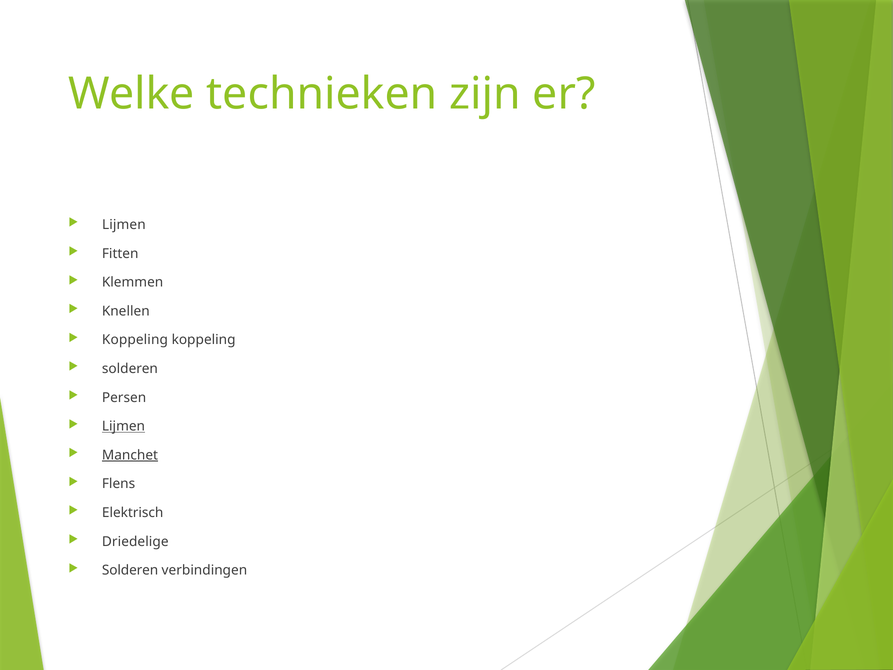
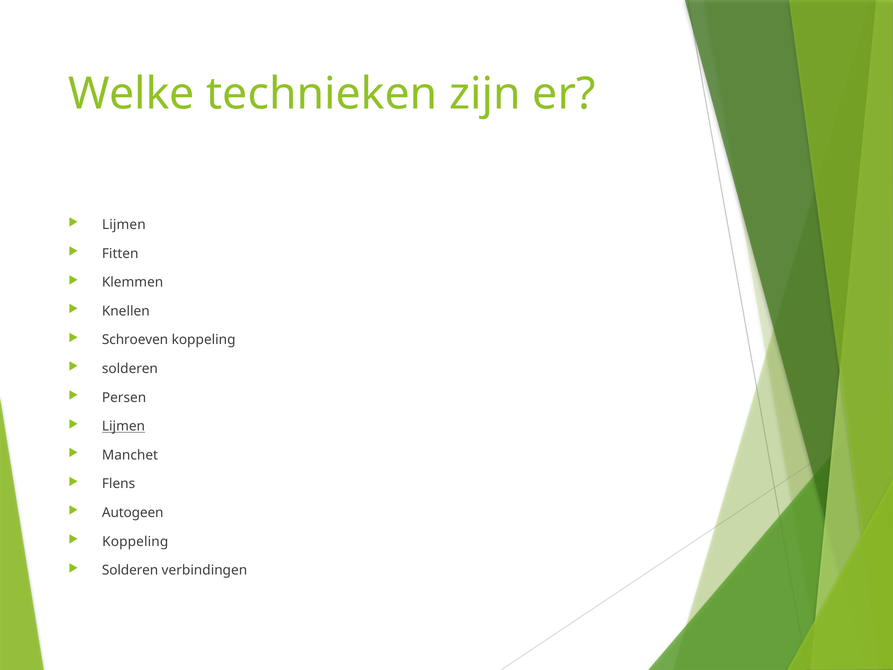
Koppeling at (135, 340): Koppeling -> Schroeven
Manchet underline: present -> none
Elektrisch: Elektrisch -> Autogeen
Driedelige at (135, 541): Driedelige -> Koppeling
